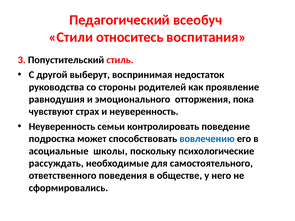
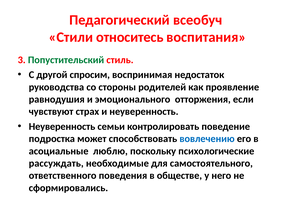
Попустительский colour: black -> green
выберут: выберут -> спросим
пока: пока -> если
школы: школы -> люблю
